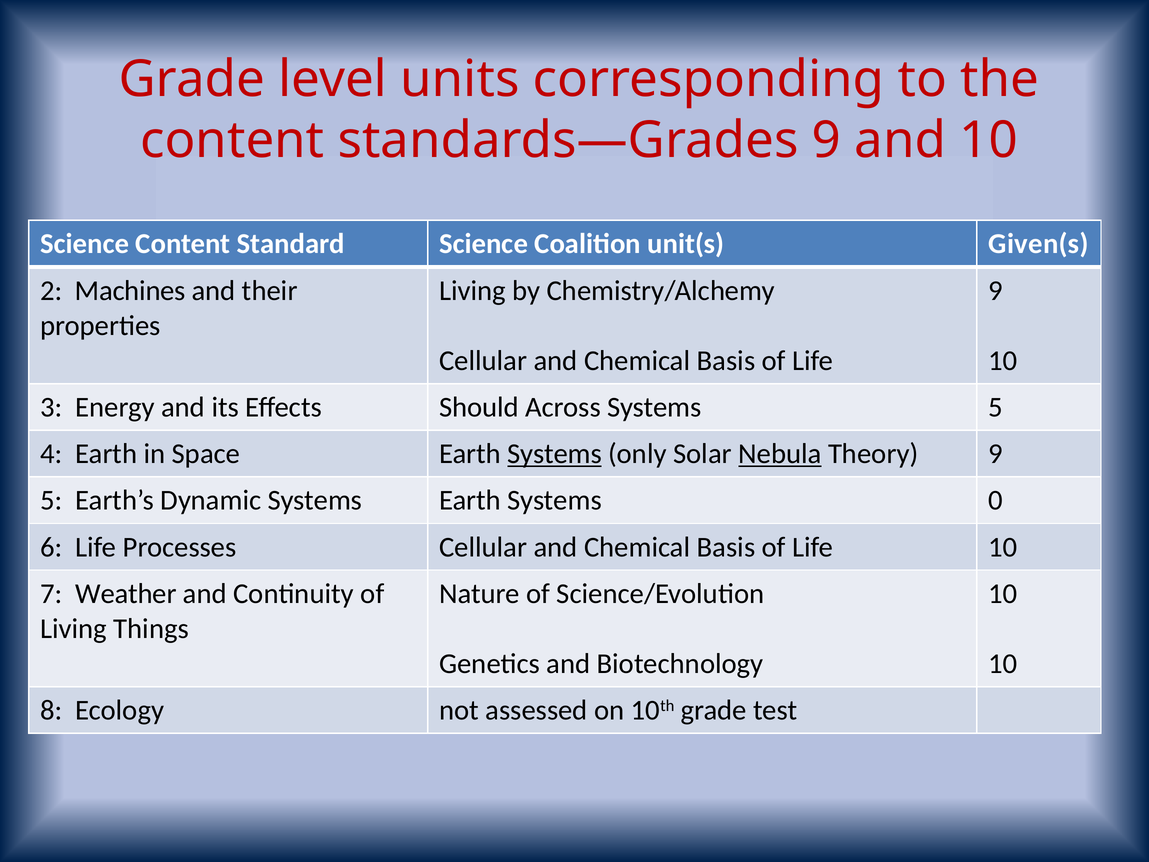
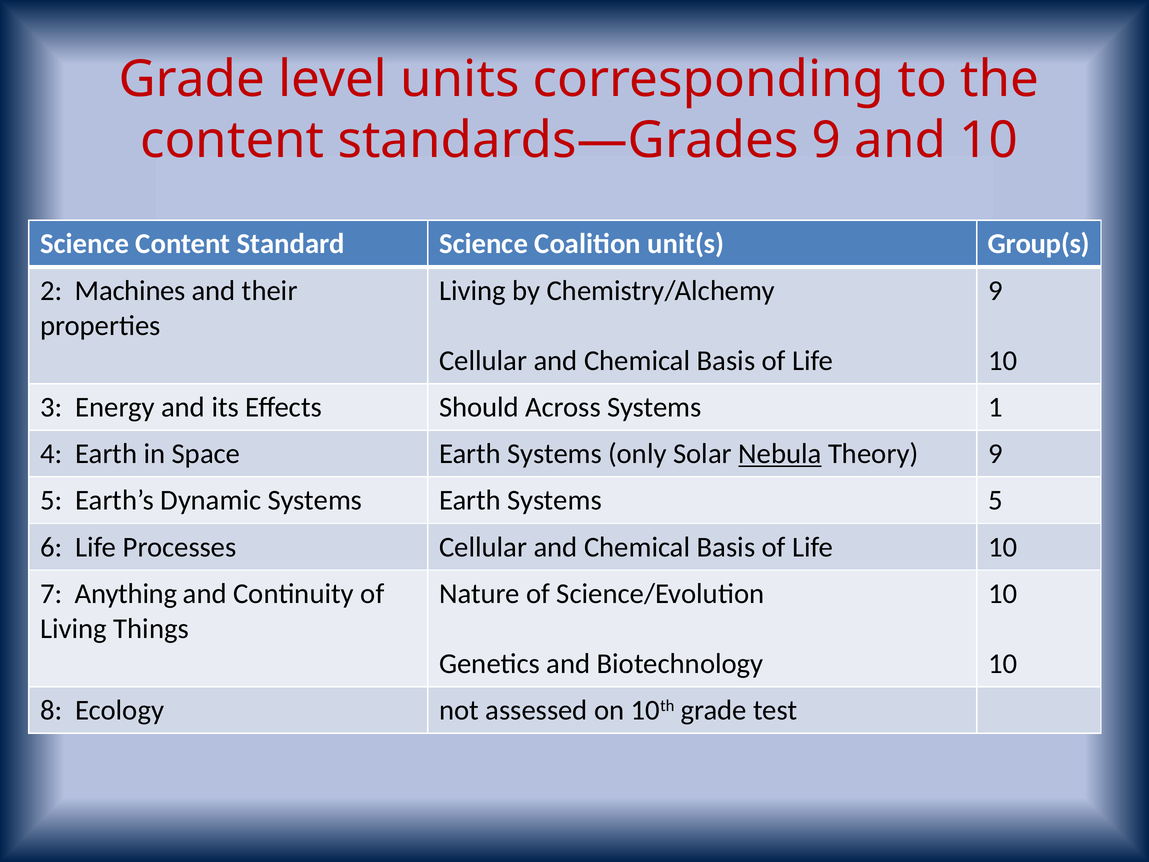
Given(s: Given(s -> Group(s
Systems 5: 5 -> 1
Systems at (555, 454) underline: present -> none
Systems 0: 0 -> 5
Weather: Weather -> Anything
